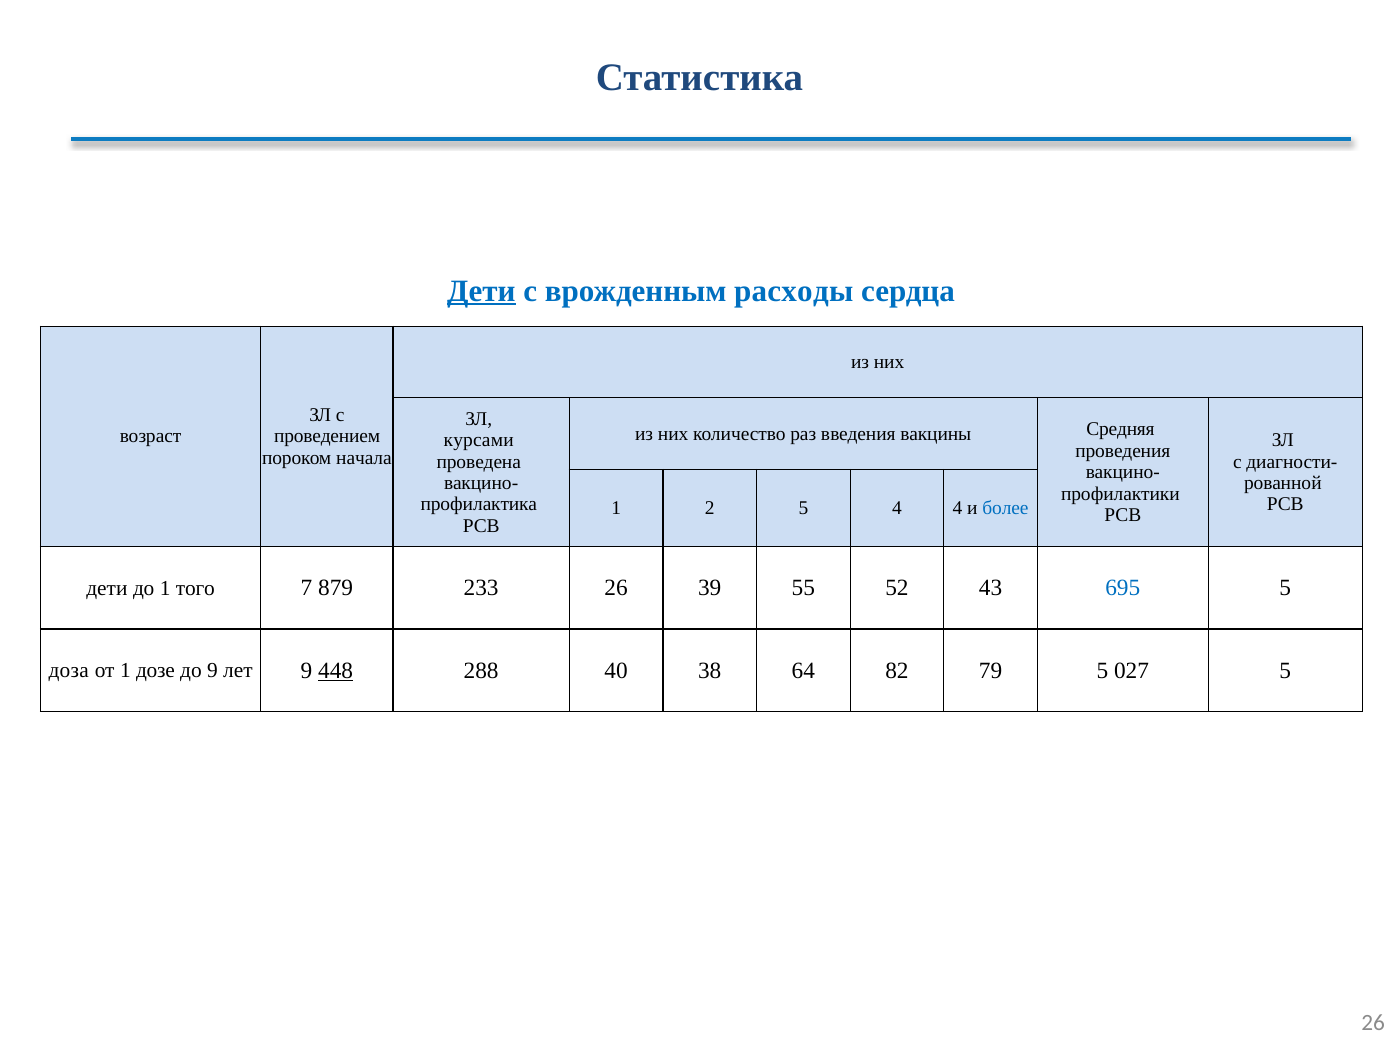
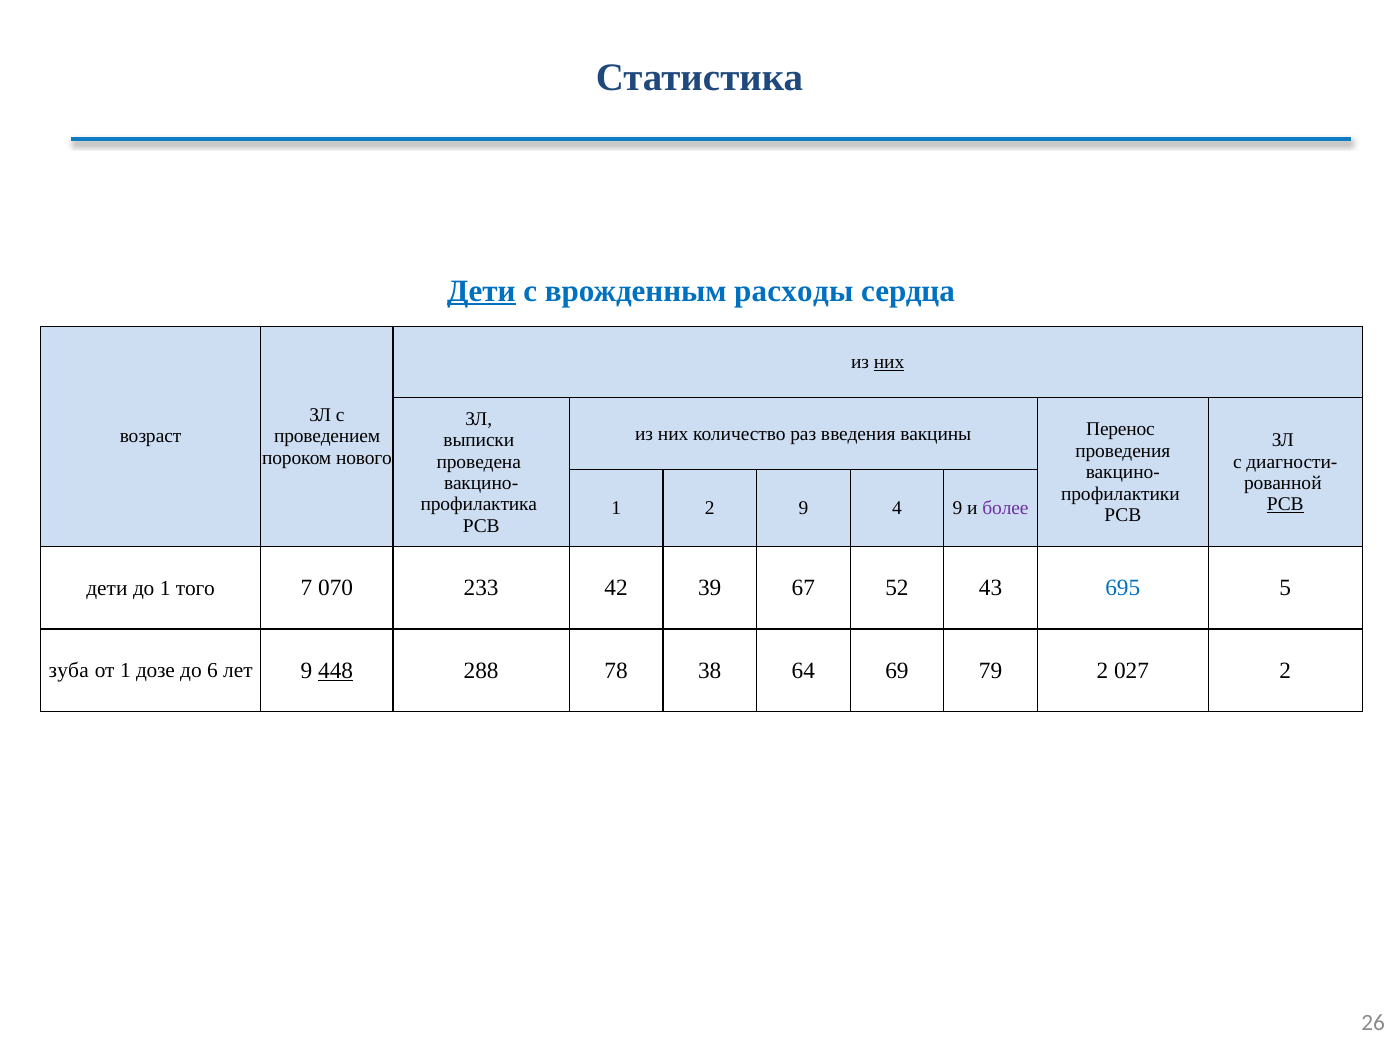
них at (889, 362) underline: none -> present
Средняя: Средняя -> Перенос
курсами: курсами -> выписки
начала: начала -> нового
РСВ at (1285, 505) underline: none -> present
2 5: 5 -> 9
4 4: 4 -> 9
более colour: blue -> purple
879: 879 -> 070
233 26: 26 -> 42
55: 55 -> 67
доза: доза -> зуба
до 9: 9 -> 6
40: 40 -> 78
82: 82 -> 69
79 5: 5 -> 2
027 5: 5 -> 2
